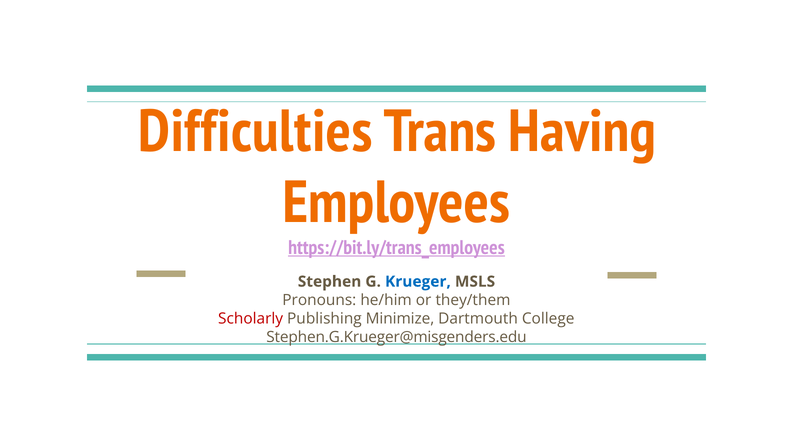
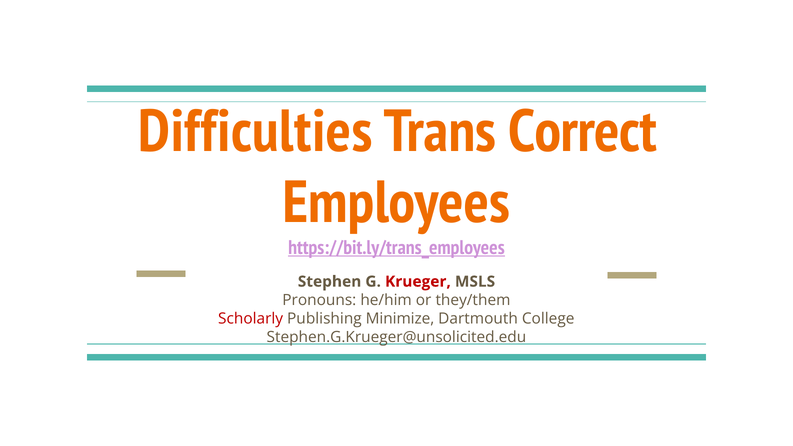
Having: Having -> Correct
Krueger colour: blue -> red
Stephen.G.Krueger@misgenders.edu: Stephen.G.Krueger@misgenders.edu -> Stephen.G.Krueger@unsolicited.edu
